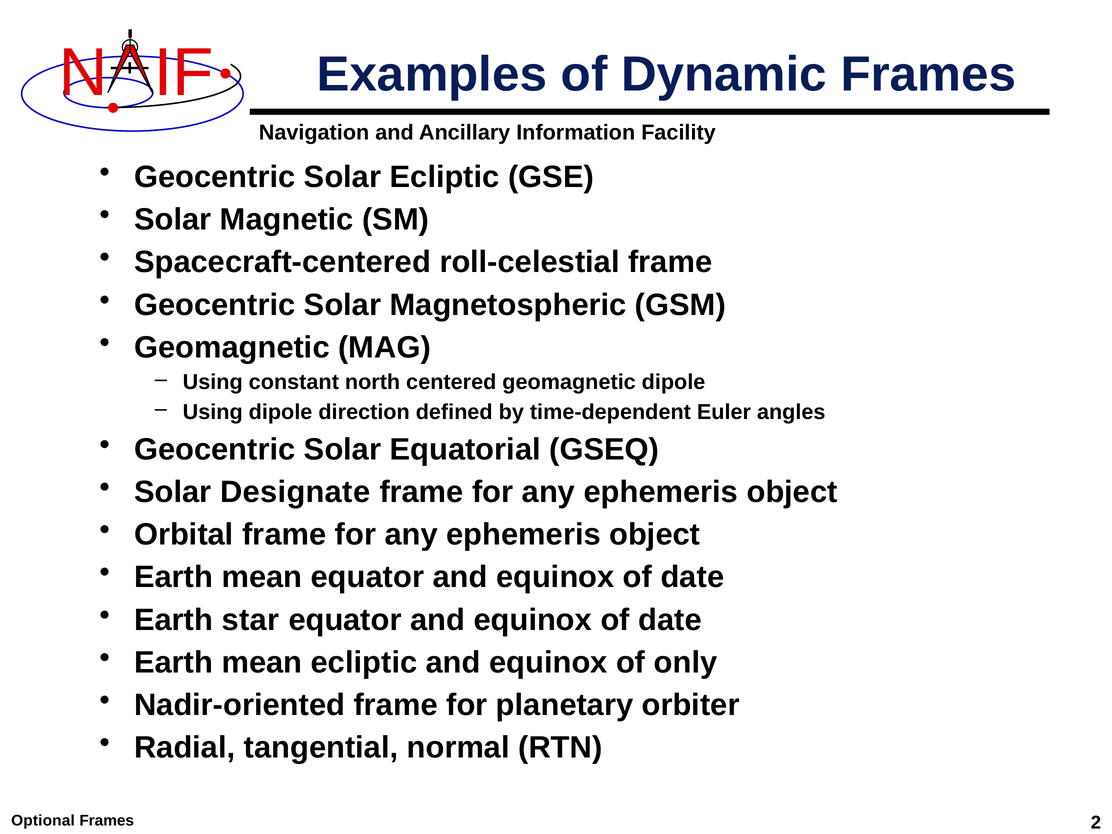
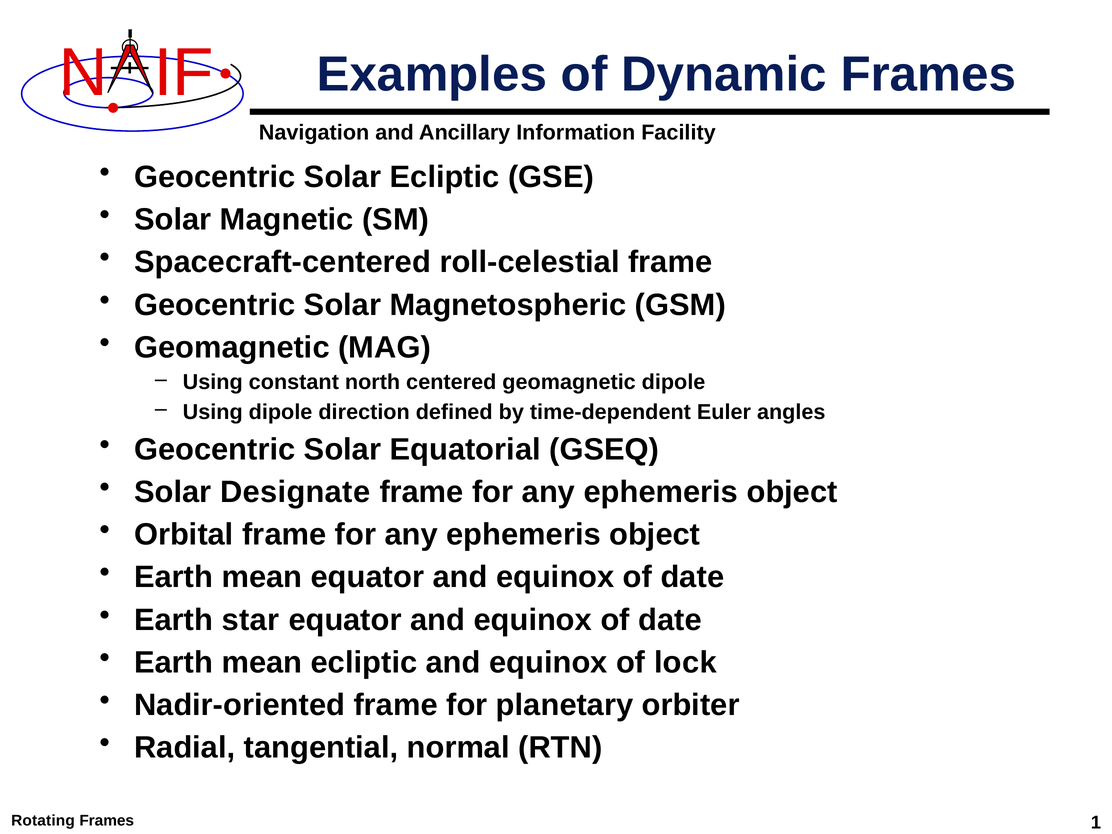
only: only -> lock
Optional: Optional -> Rotating
2: 2 -> 1
